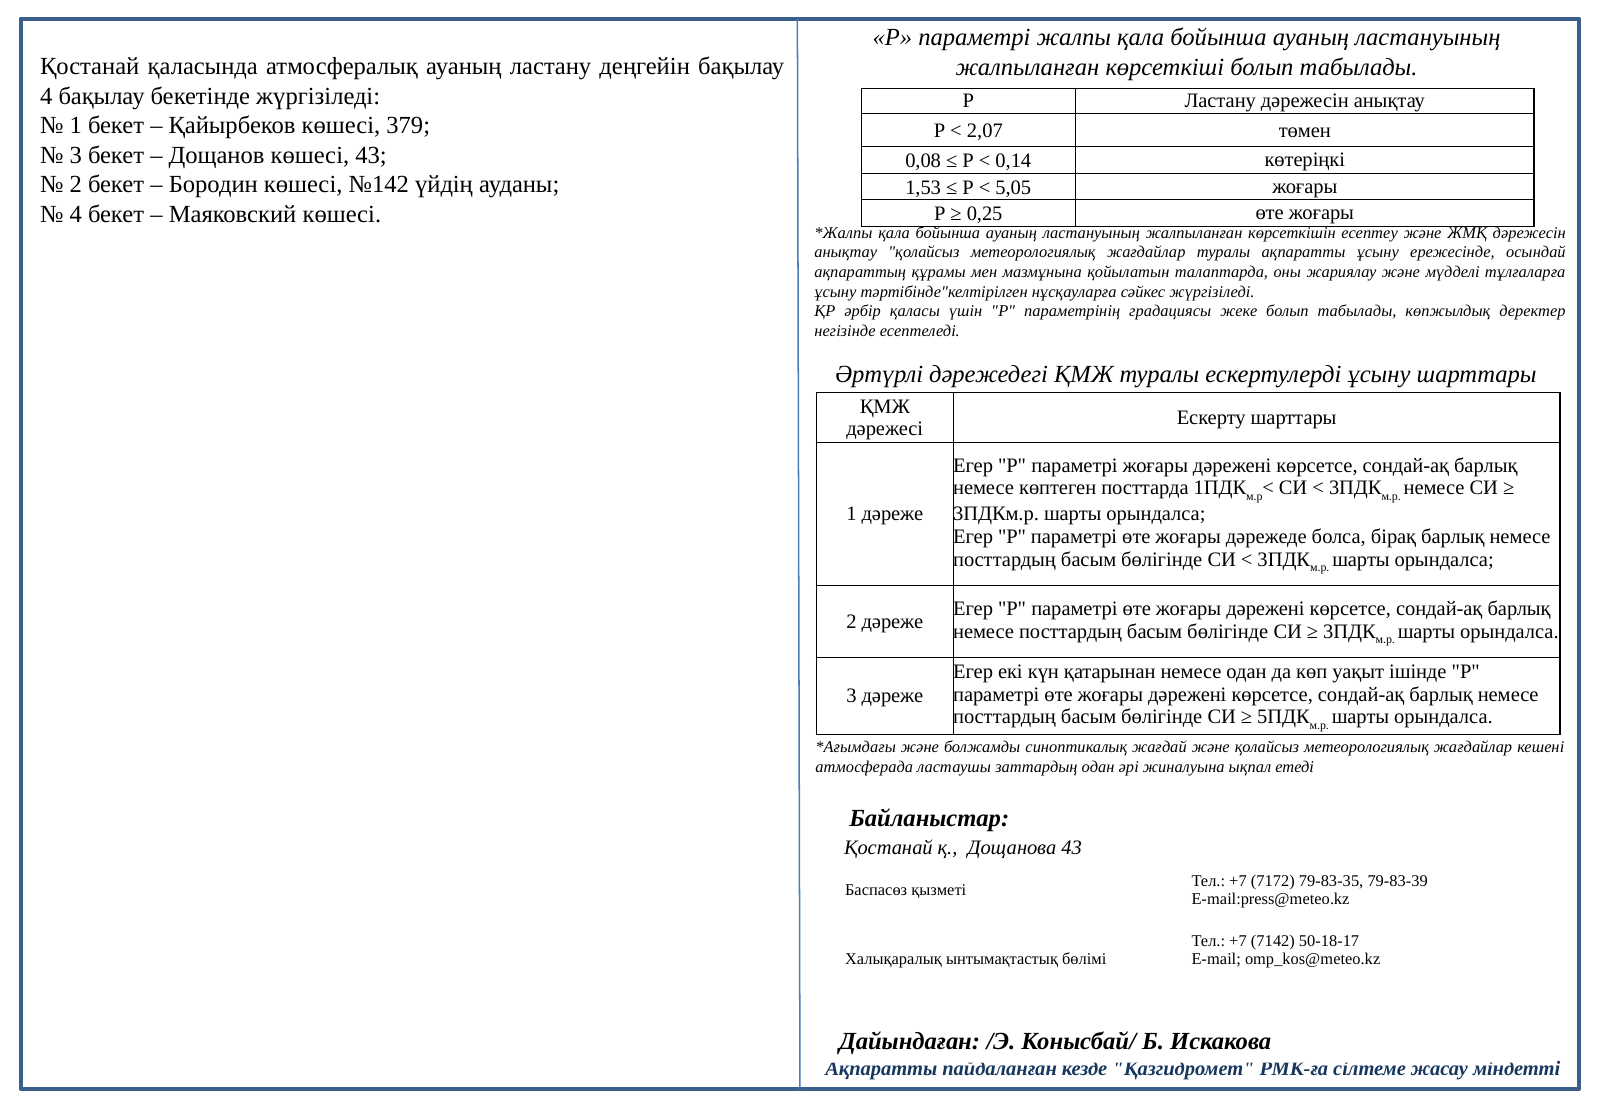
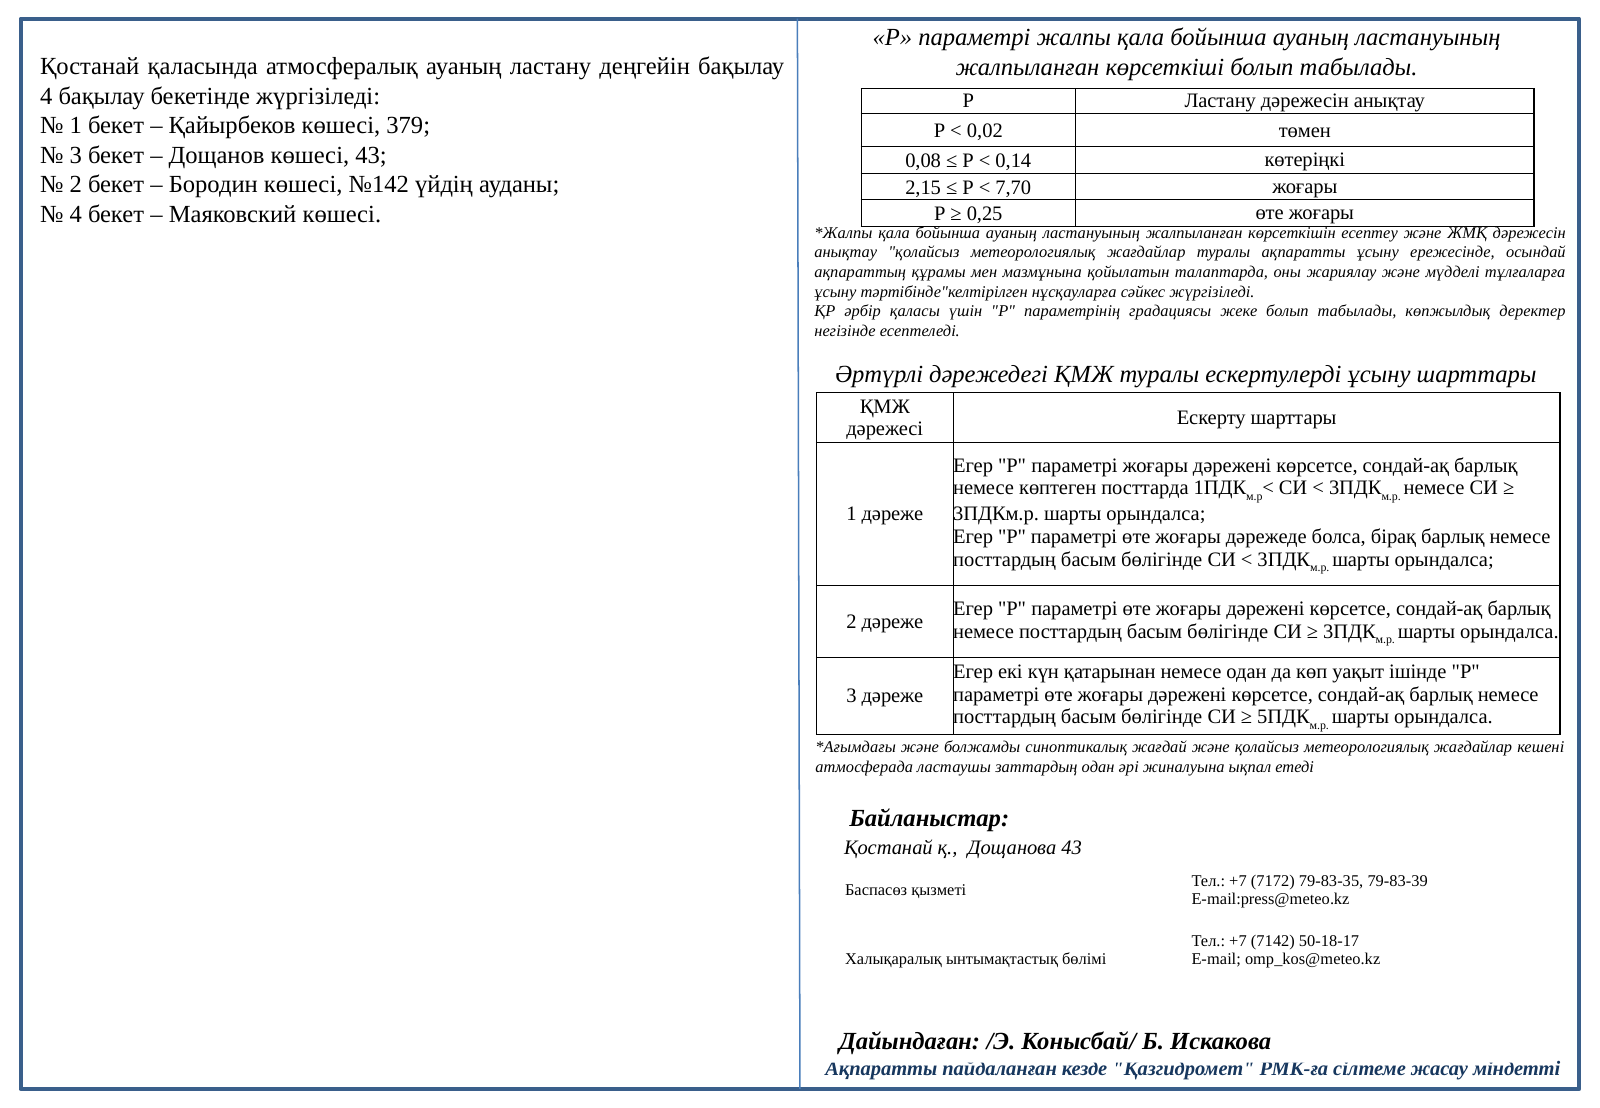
2,07: 2,07 -> 0,02
1,53: 1,53 -> 2,15
5,05: 5,05 -> 7,70
